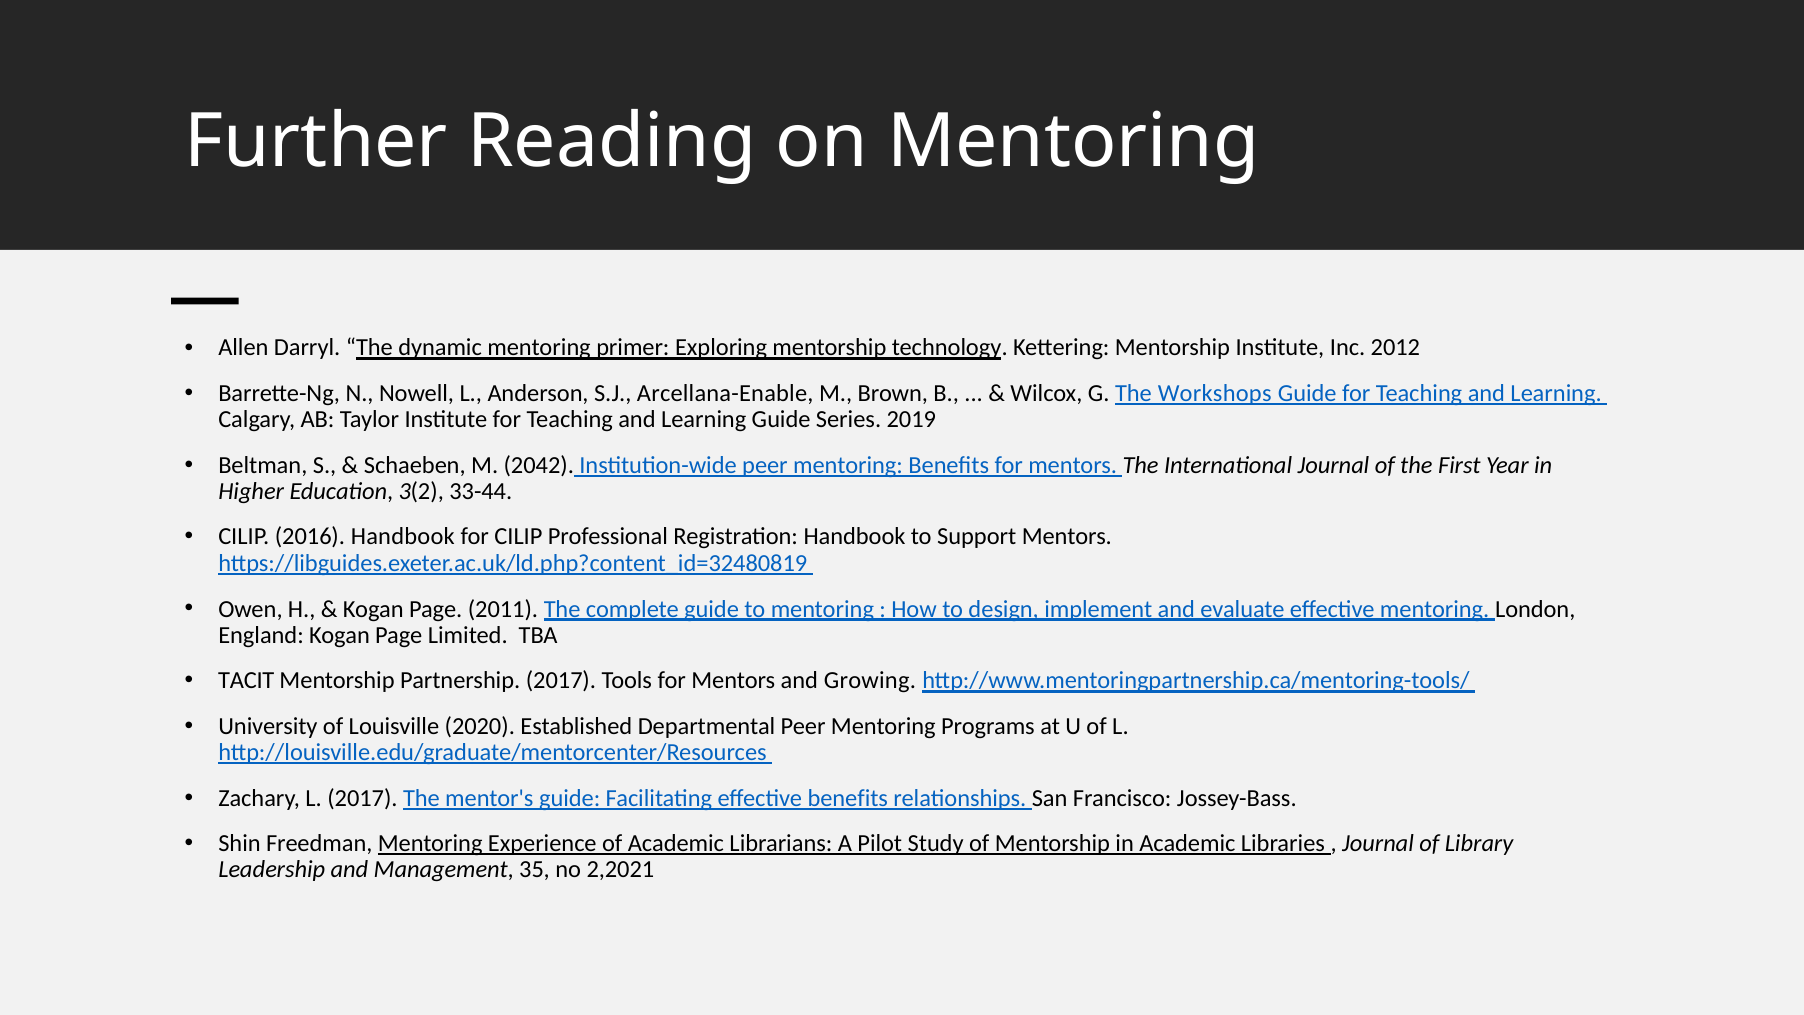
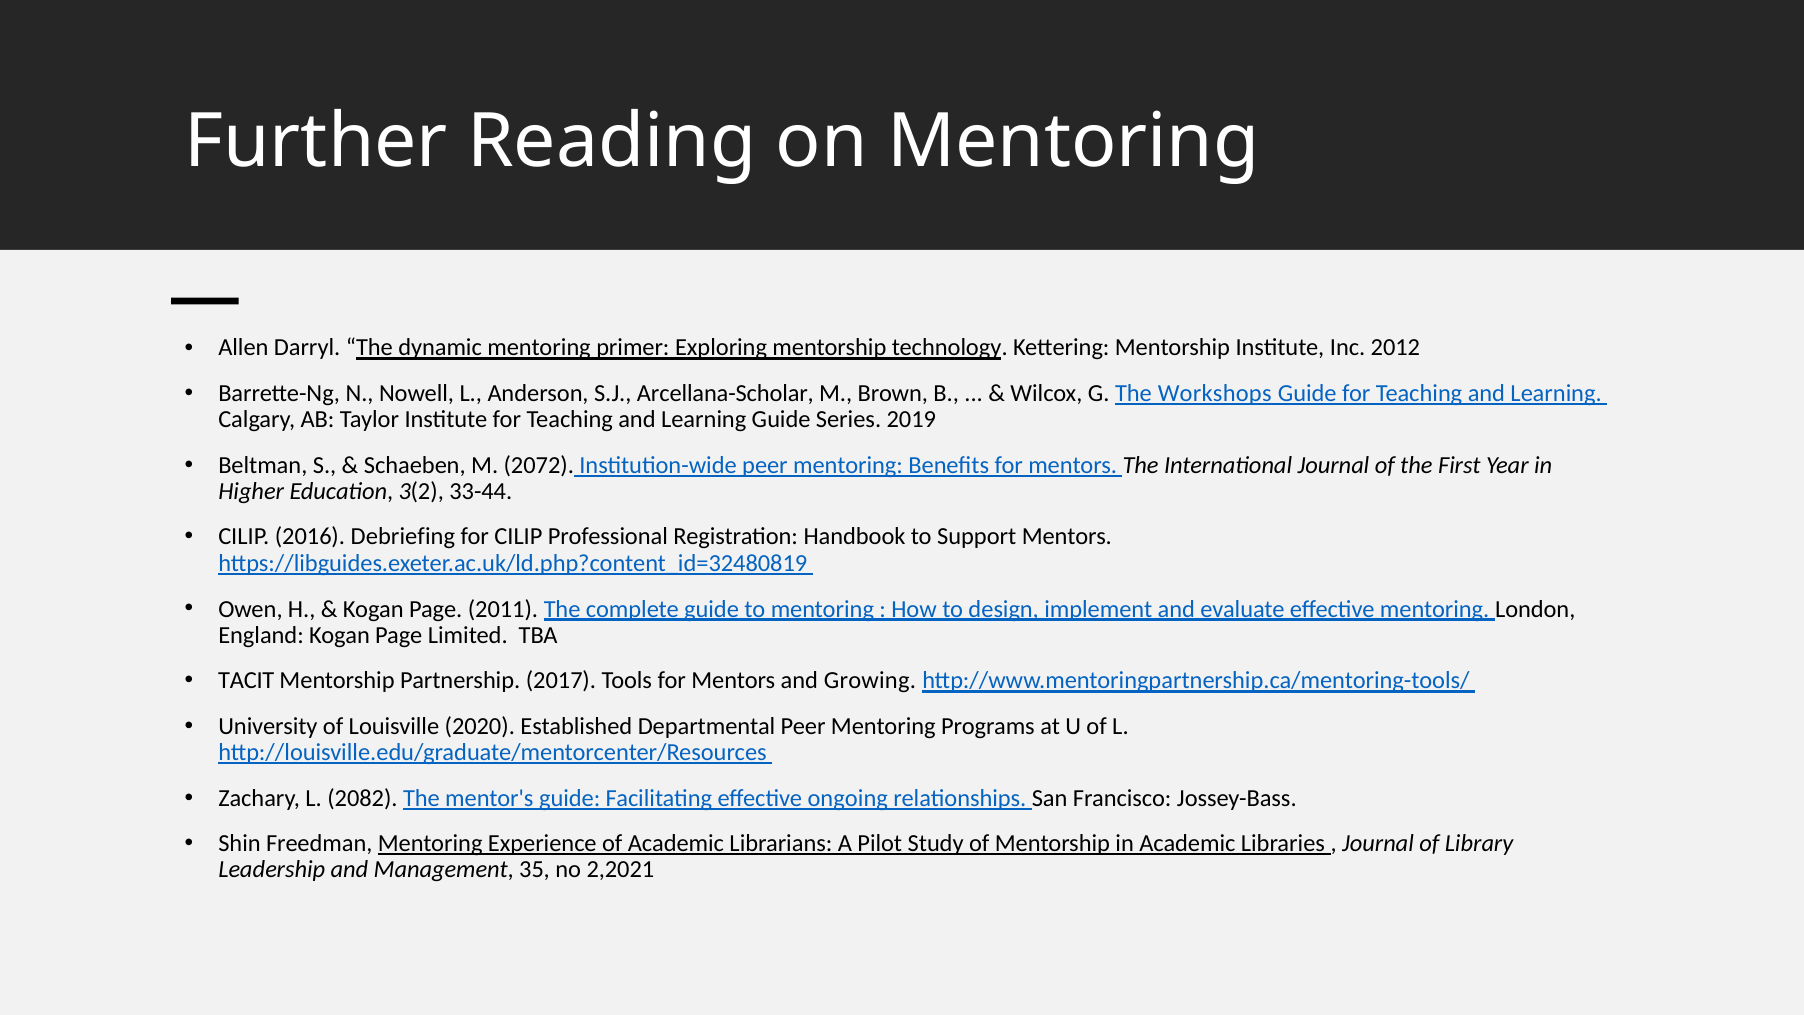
Arcellana-Enable: Arcellana-Enable -> Arcellana-Scholar
2042: 2042 -> 2072
2016 Handbook: Handbook -> Debriefing
L 2017: 2017 -> 2082
effective benefits: benefits -> ongoing
